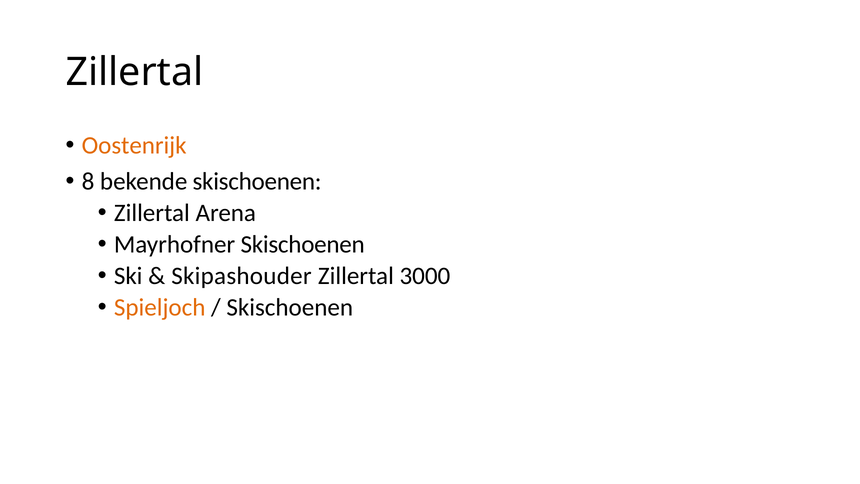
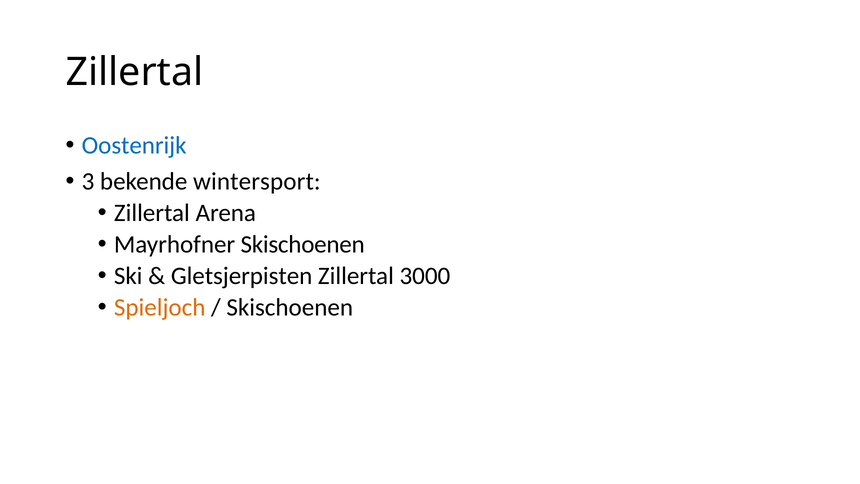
Oostenrijk colour: orange -> blue
8: 8 -> 3
bekende skischoenen: skischoenen -> wintersport
Skipashouder: Skipashouder -> Gletsjerpisten
